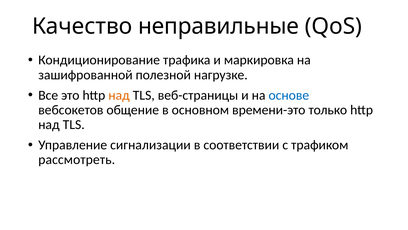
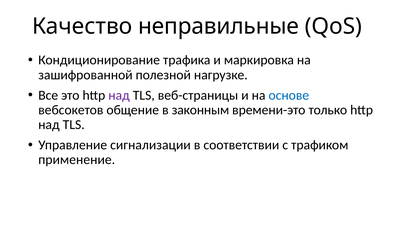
над at (119, 95) colour: orange -> purple
основном: основном -> законным
рассмотреть: рассмотреть -> применение
